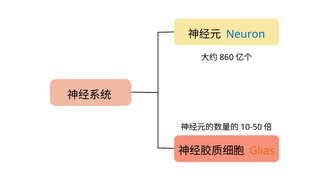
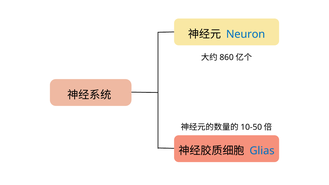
Glias colour: orange -> blue
